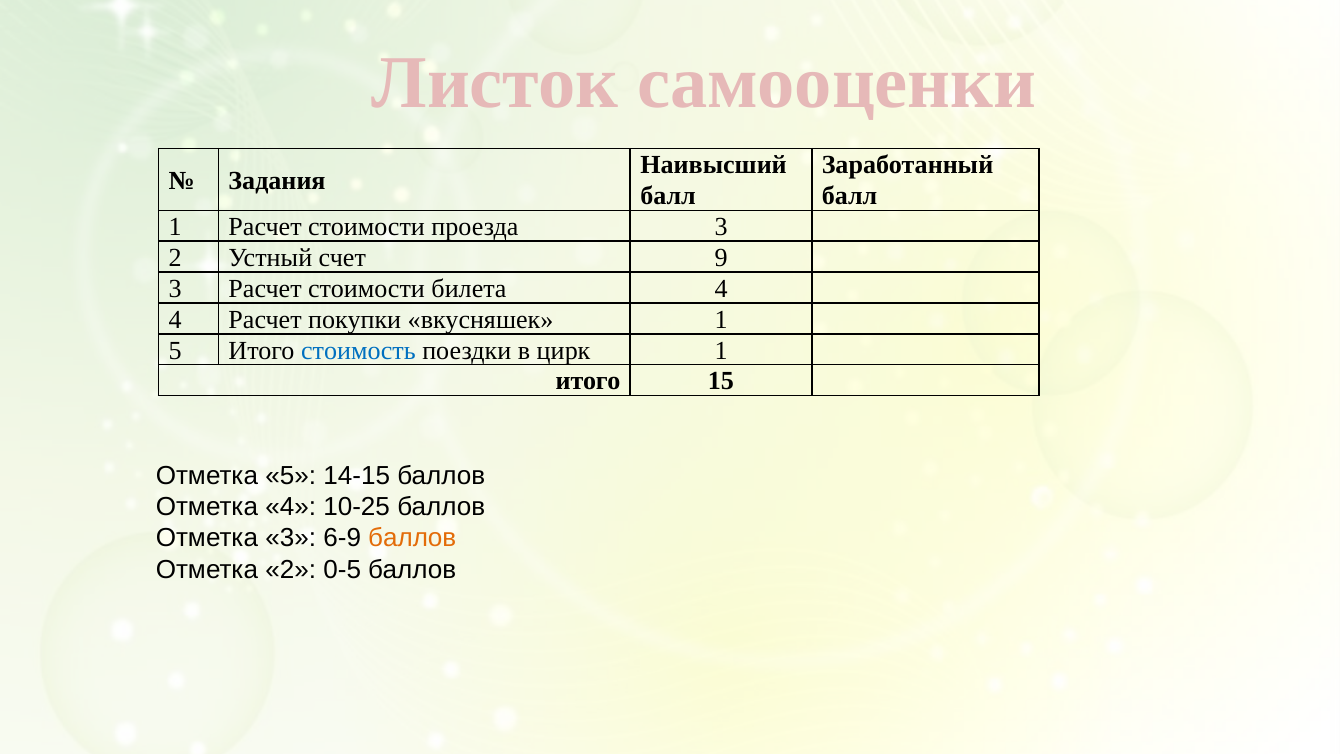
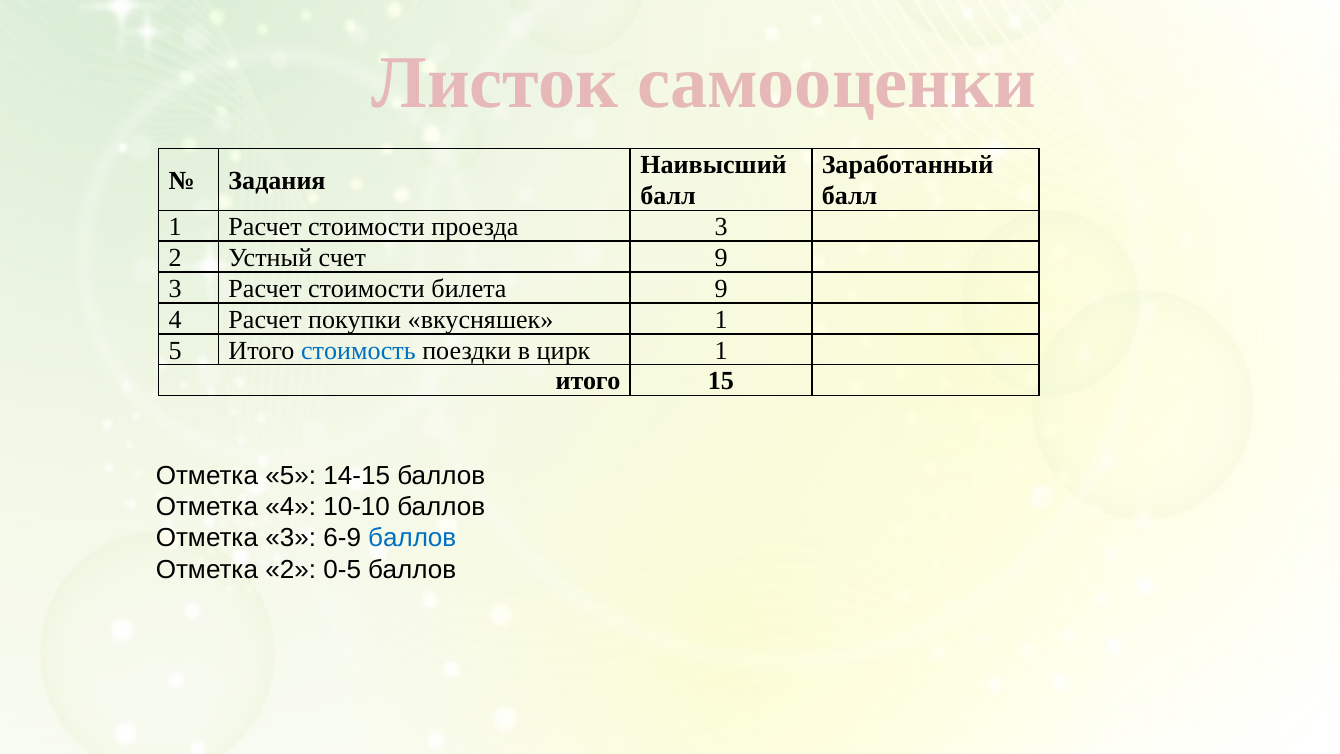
билета 4: 4 -> 9
10-25: 10-25 -> 10-10
баллов at (412, 538) colour: orange -> blue
